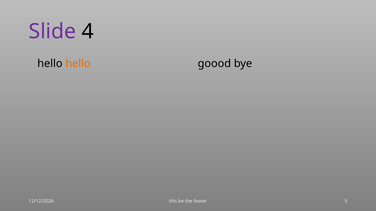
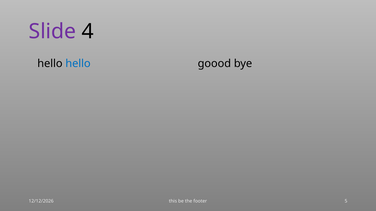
hello at (78, 64) colour: orange -> blue
